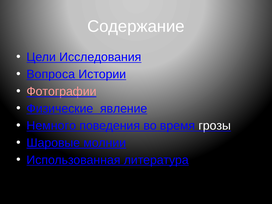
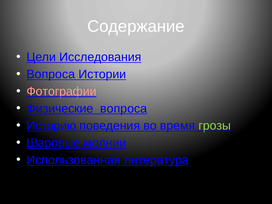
Физические явление: явление -> вопроса
Немного: Немного -> Историю
грозы colour: white -> light green
